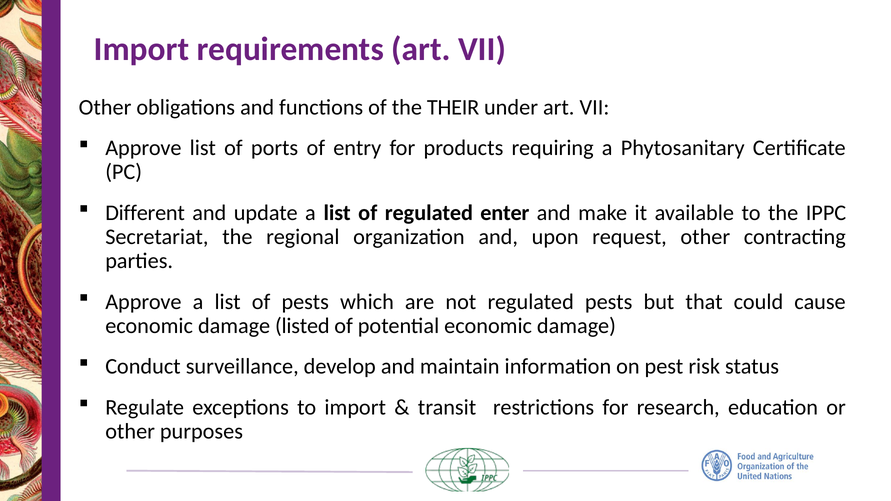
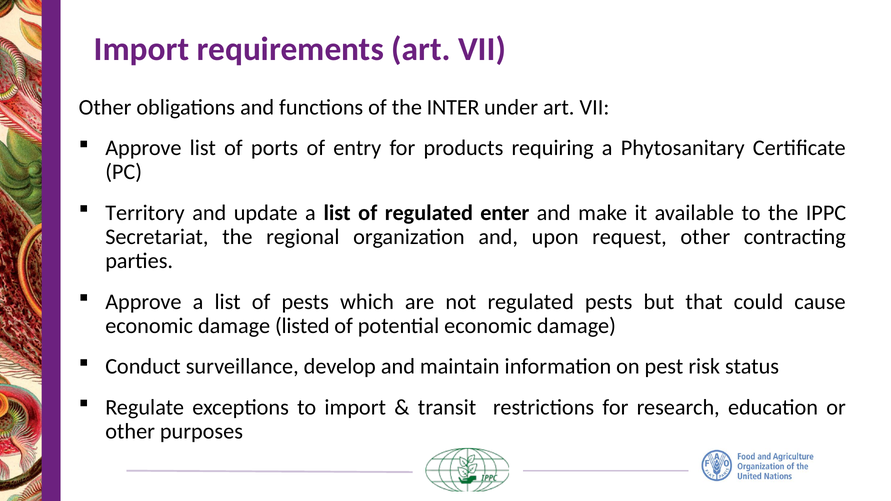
THEIR: THEIR -> INTER
Different: Different -> Territory
